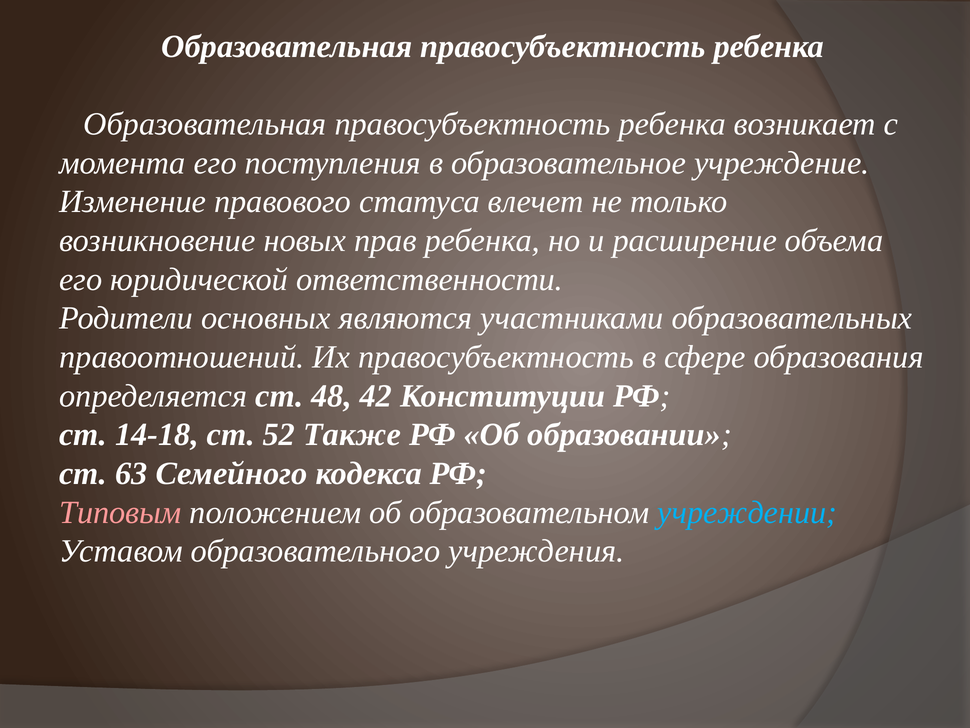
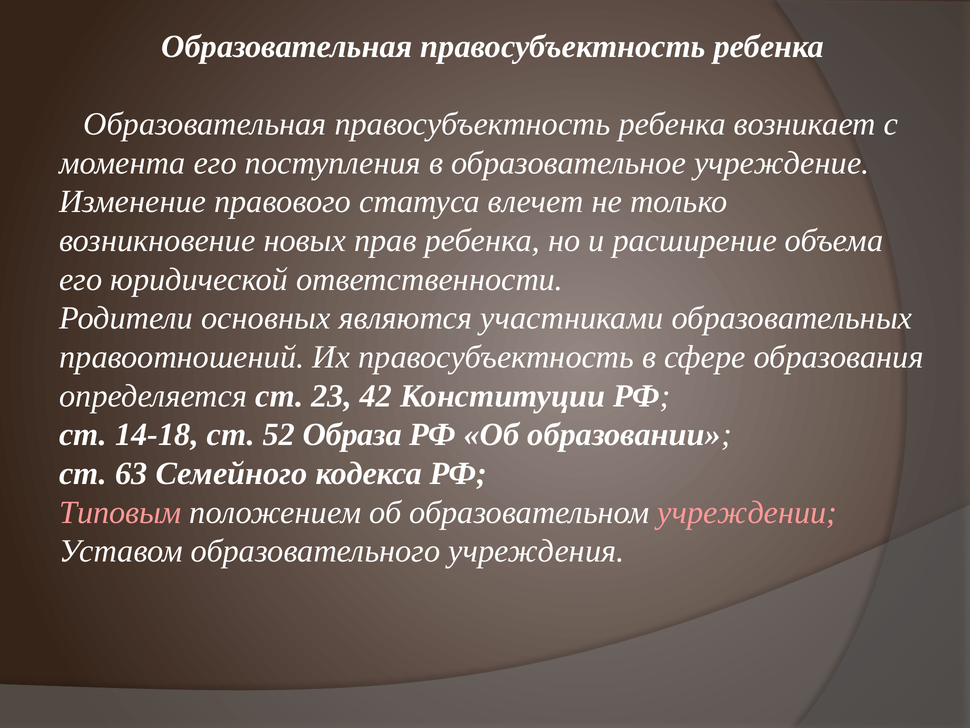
48: 48 -> 23
Также: Также -> Образа
учреждении colour: light blue -> pink
